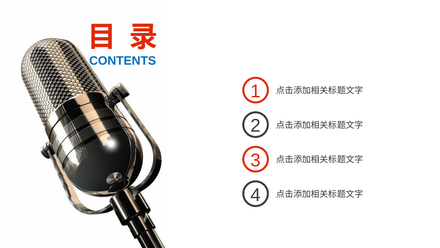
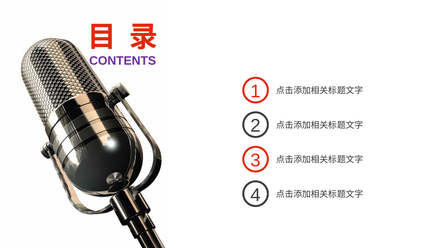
CONTENTS colour: blue -> purple
